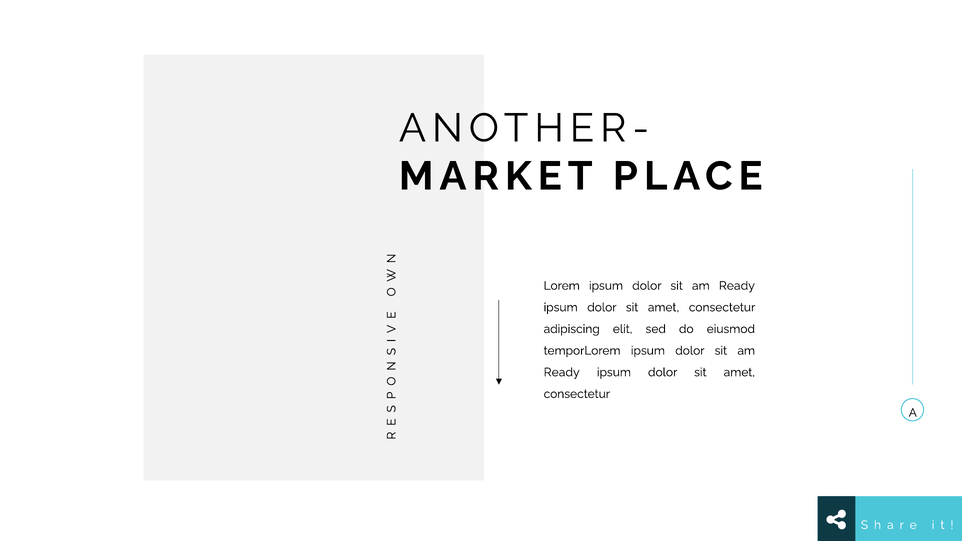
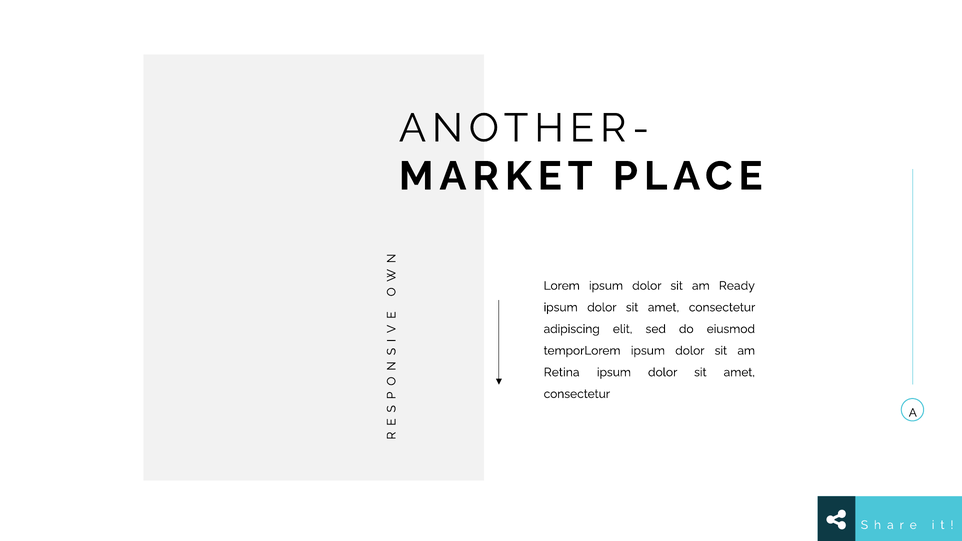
Ready at (562, 372): Ready -> Retina
